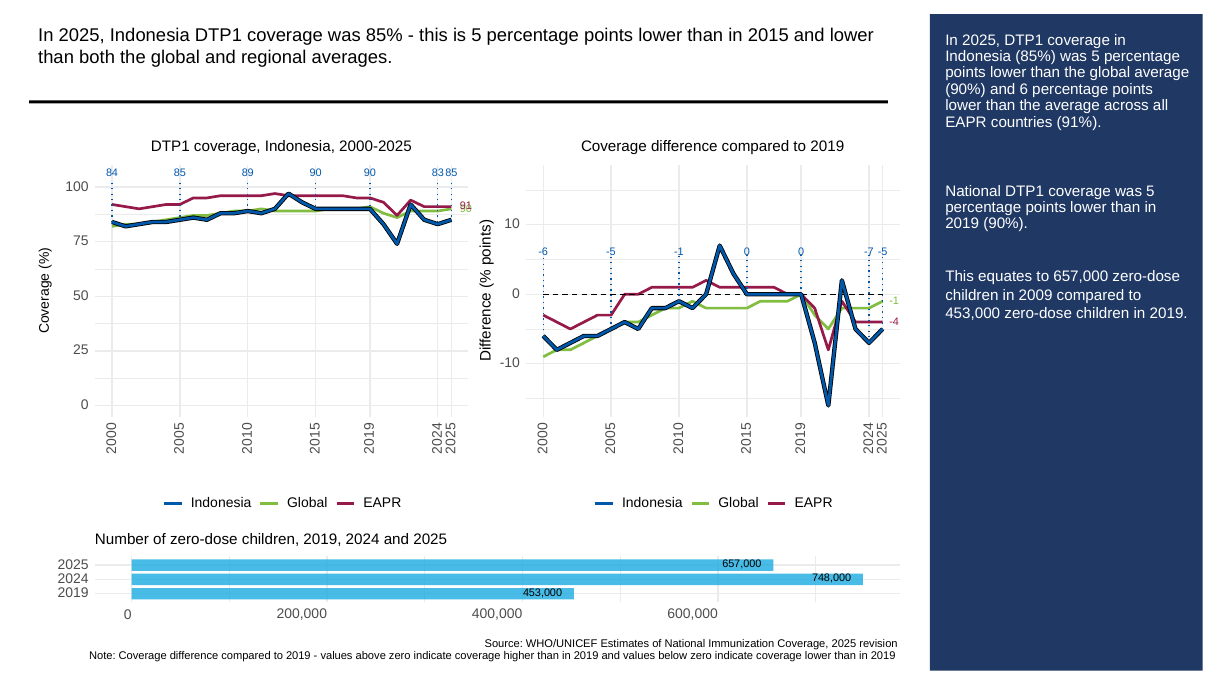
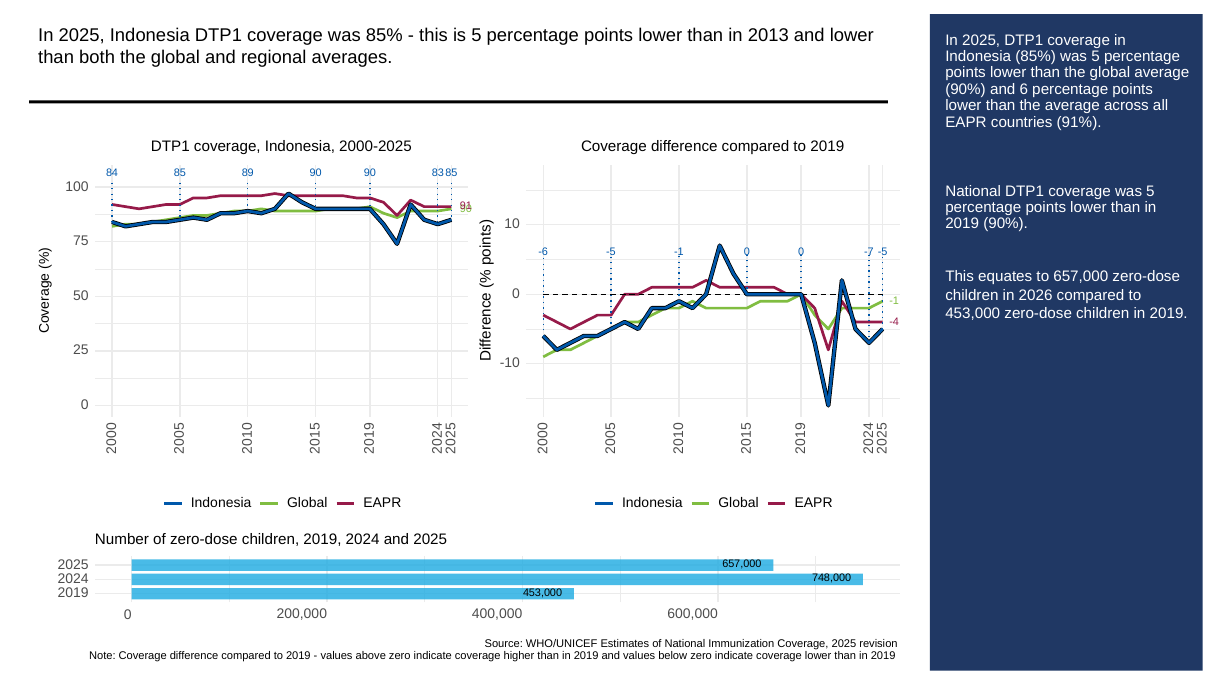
2015: 2015 -> 2013
2009: 2009 -> 2026
